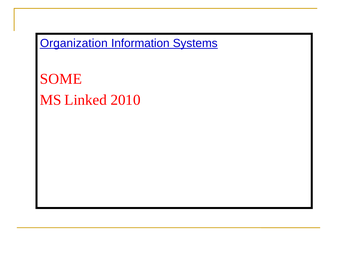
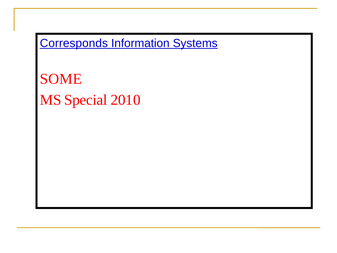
Organization: Organization -> Corresponds
Linked: Linked -> Special
